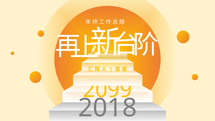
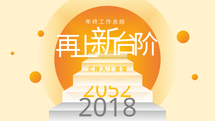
2099: 2099 -> 2052
